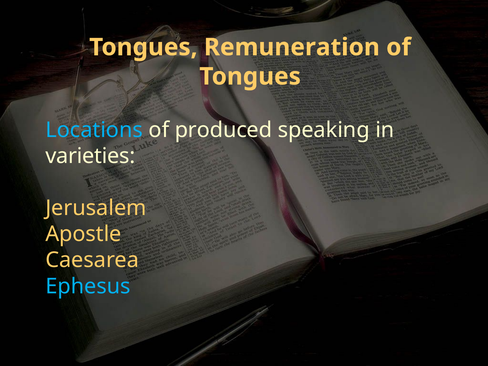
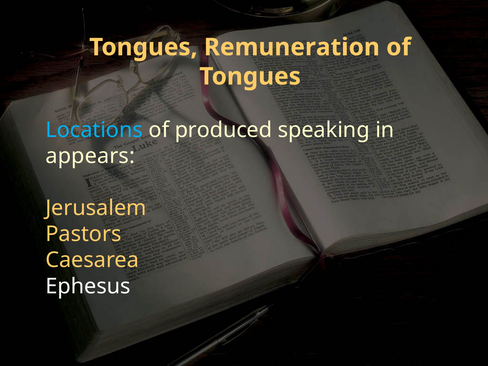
varieties: varieties -> appears
Apostle: Apostle -> Pastors
Ephesus colour: light blue -> white
